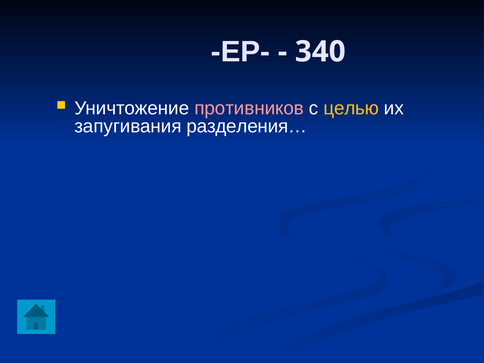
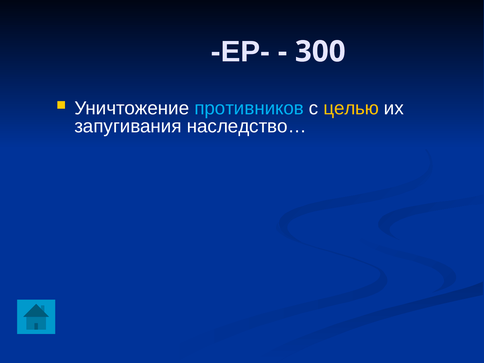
340: 340 -> 300
противников colour: pink -> light blue
разделения…: разделения… -> наследство…
